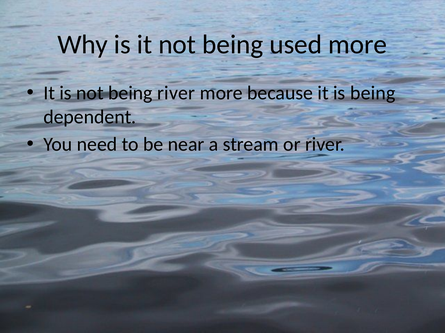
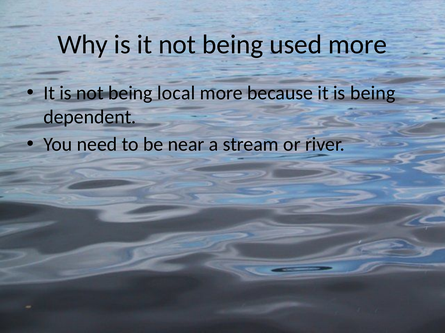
being river: river -> local
